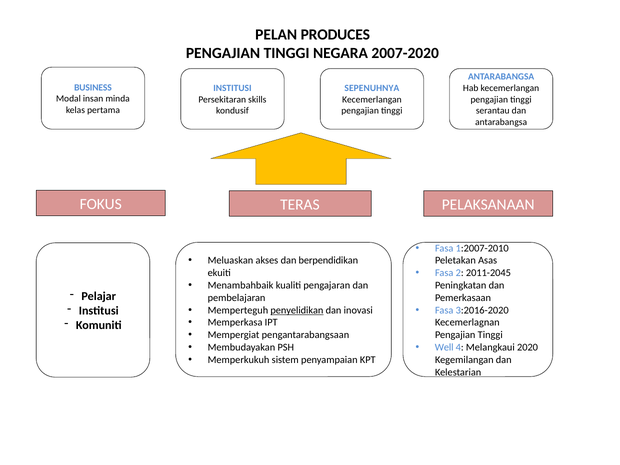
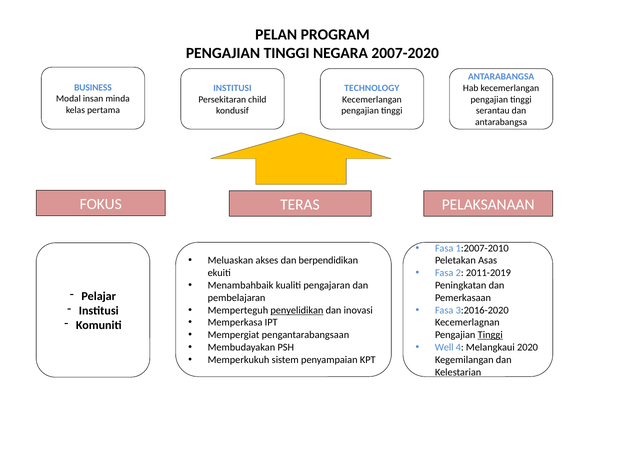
PRODUCES: PRODUCES -> PROGRAM
SEPENUHNYA: SEPENUHNYA -> TECHNOLOGY
skills: skills -> child
2011-2045: 2011-2045 -> 2011-2019
Tinggi at (490, 335) underline: none -> present
